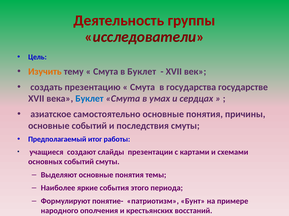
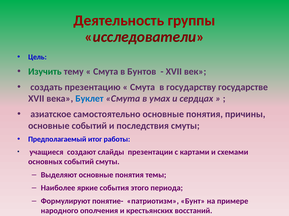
Изучить colour: orange -> green
в Буклет: Буклет -> Бунтов
государства: государства -> государству
